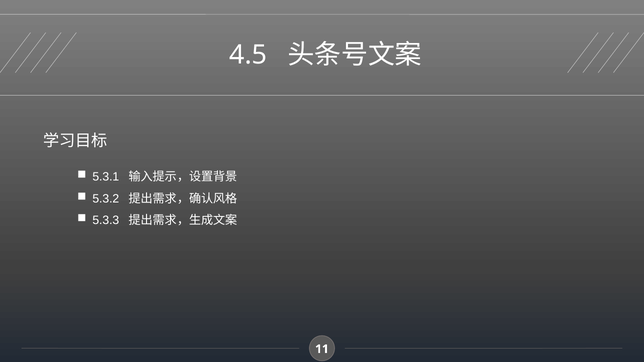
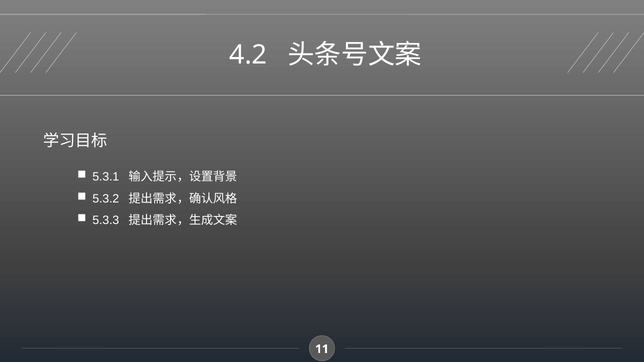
4.5: 4.5 -> 4.2
